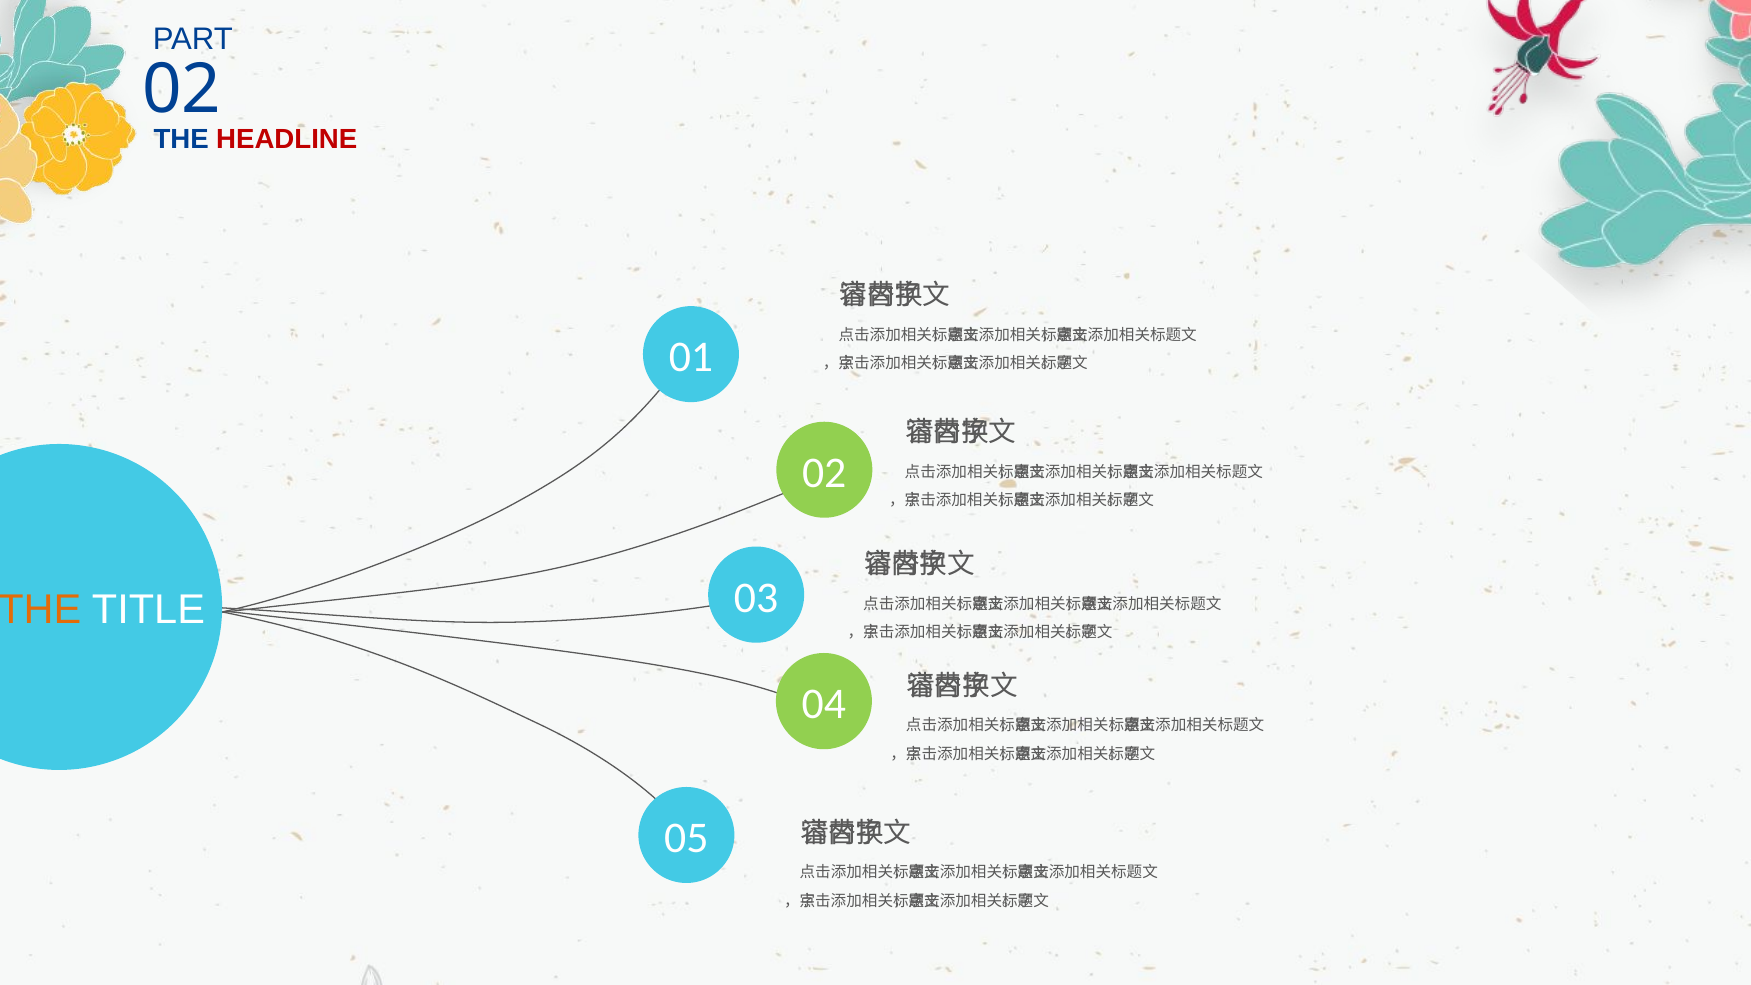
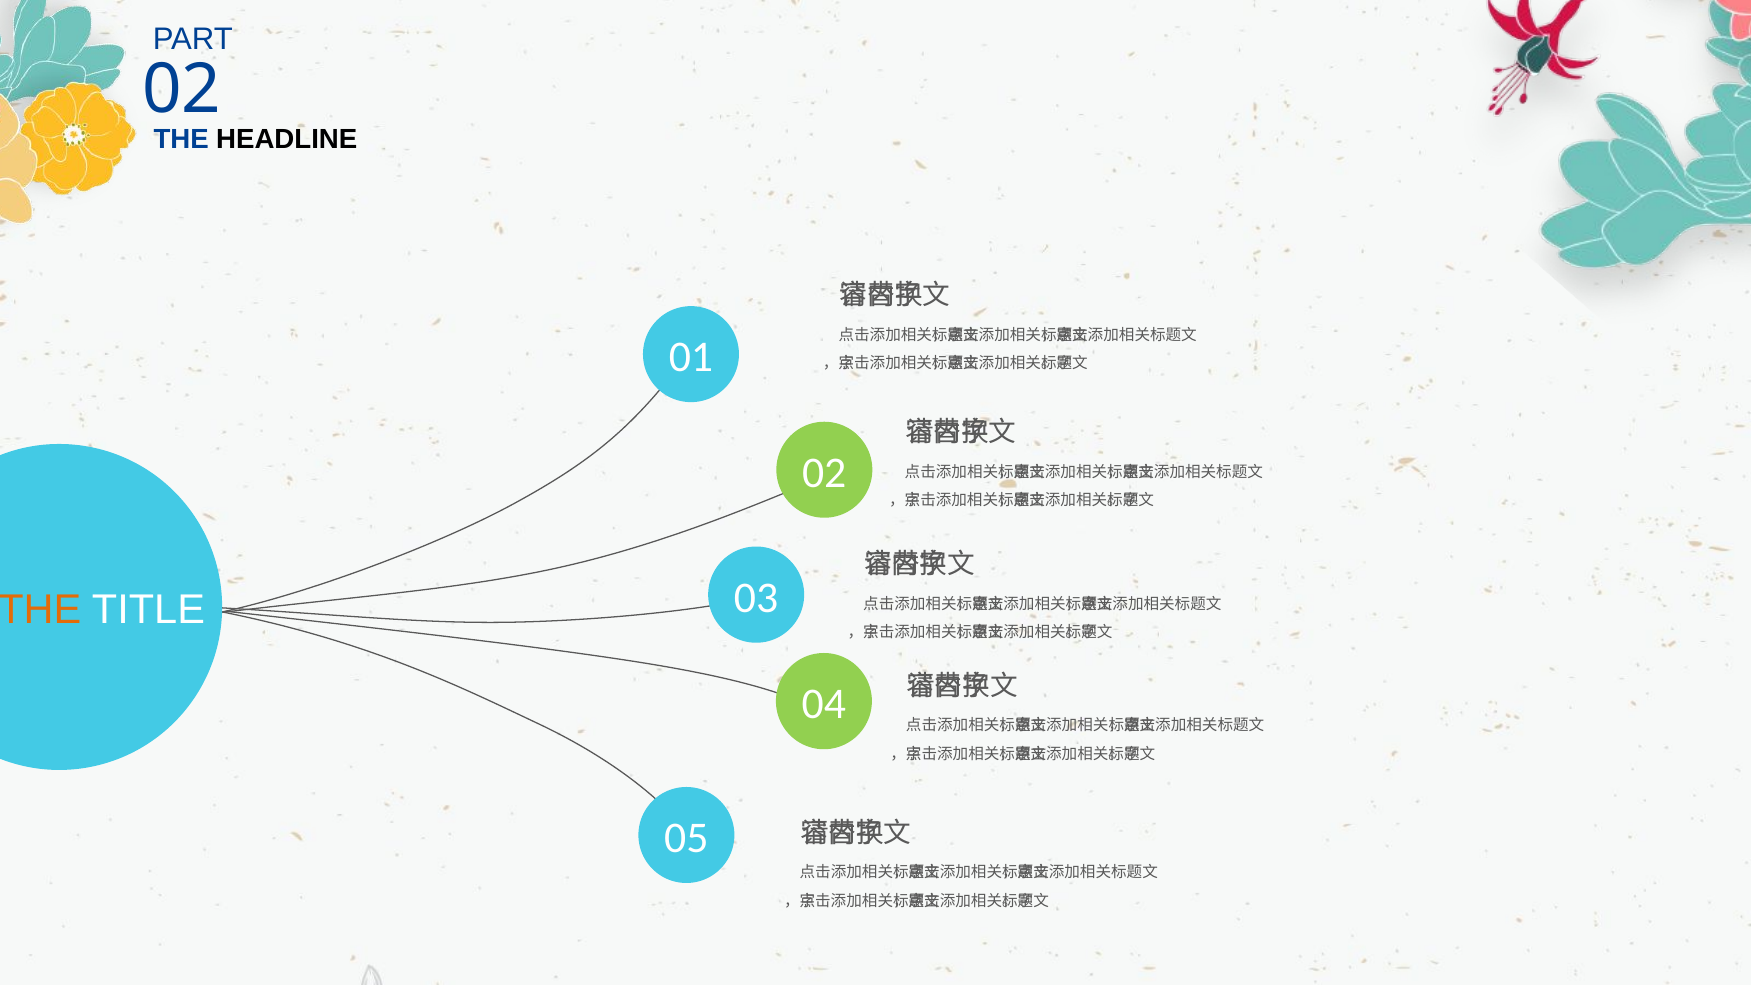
HEADLINE colour: red -> black
